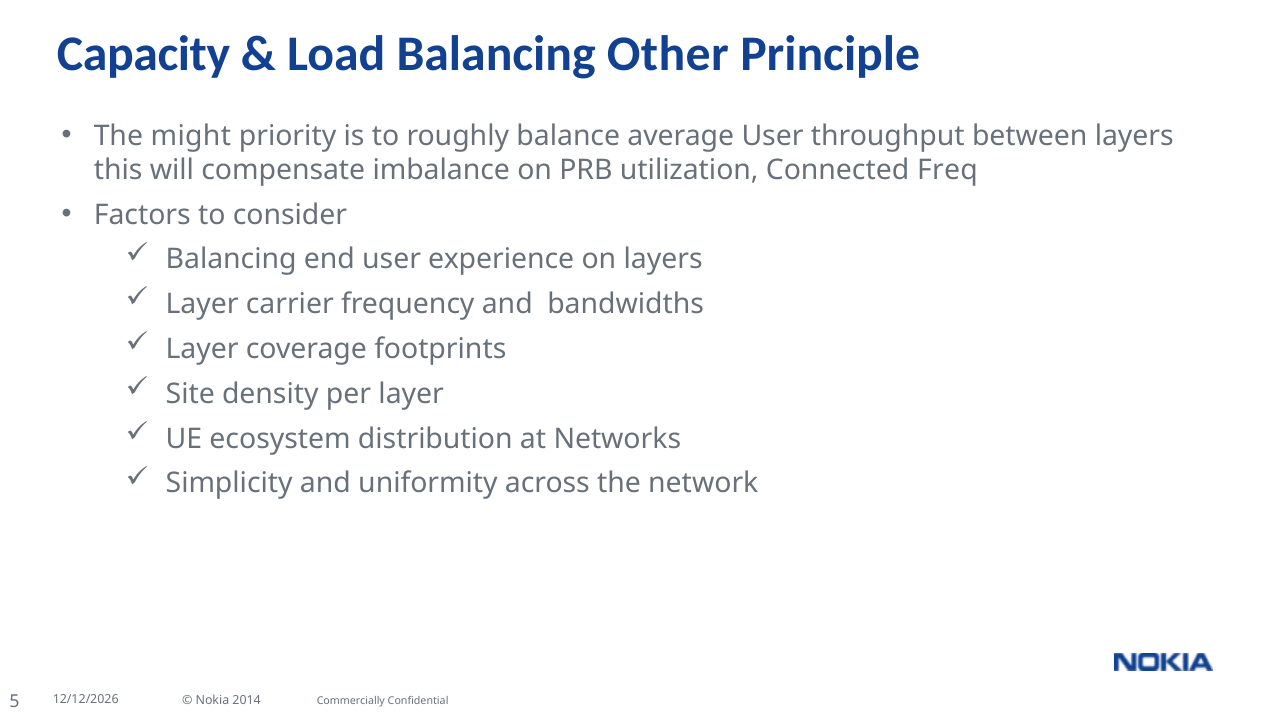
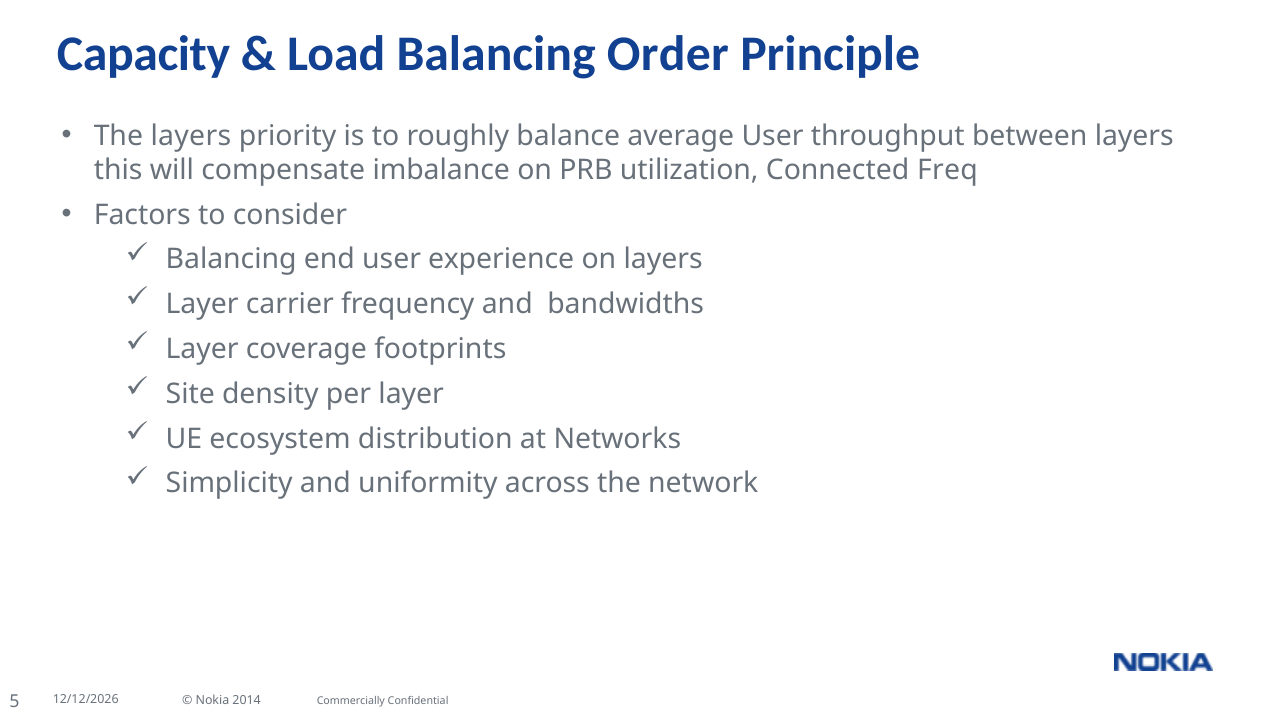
Other: Other -> Order
The might: might -> layers
